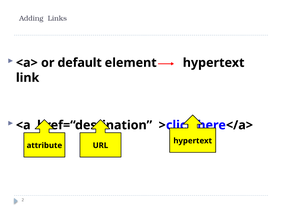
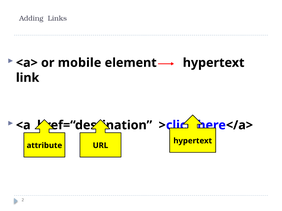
default: default -> mobile
